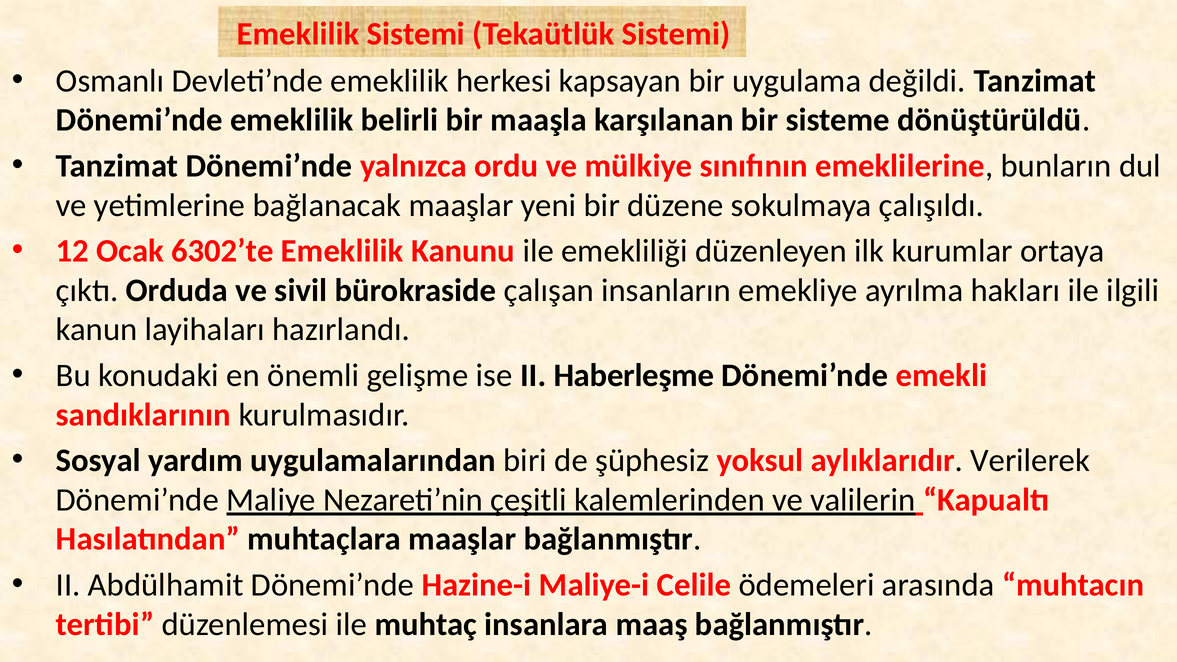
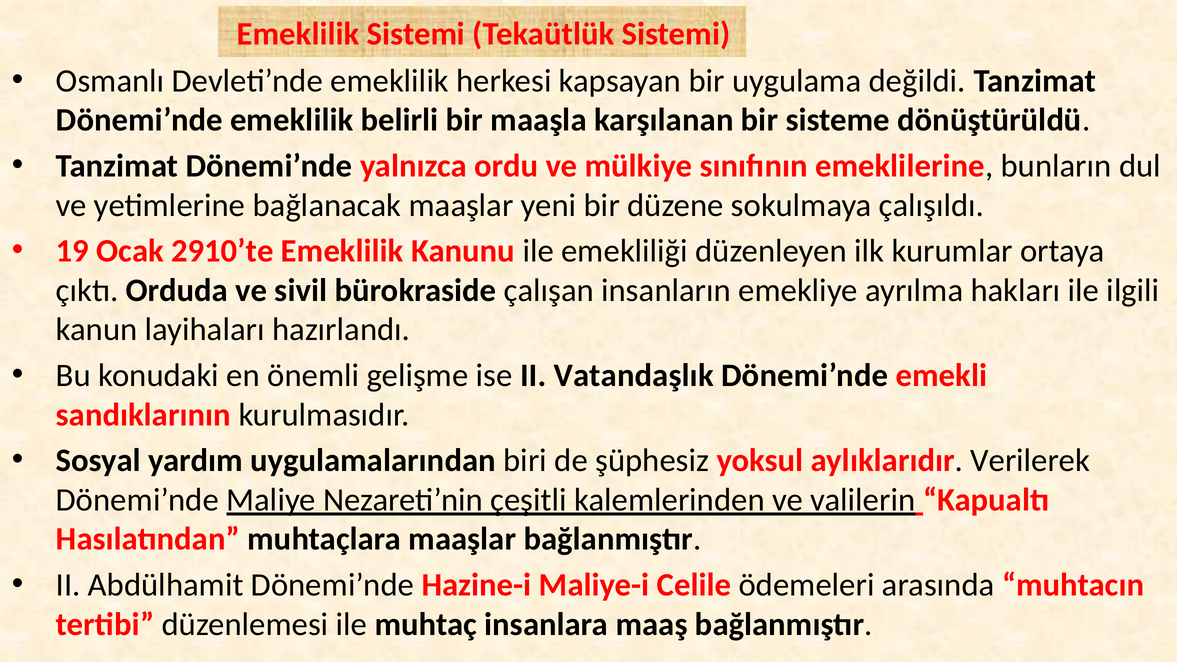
12: 12 -> 19
6302’te: 6302’te -> 2910’te
Haberleşme: Haberleşme -> Vatandaşlık
